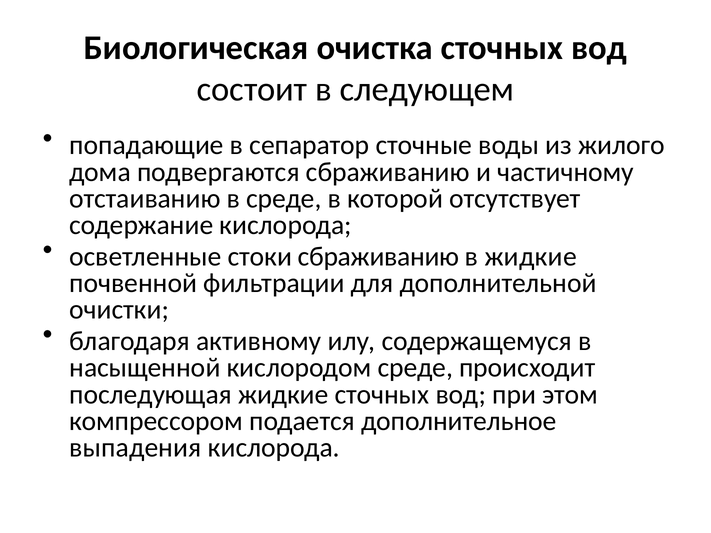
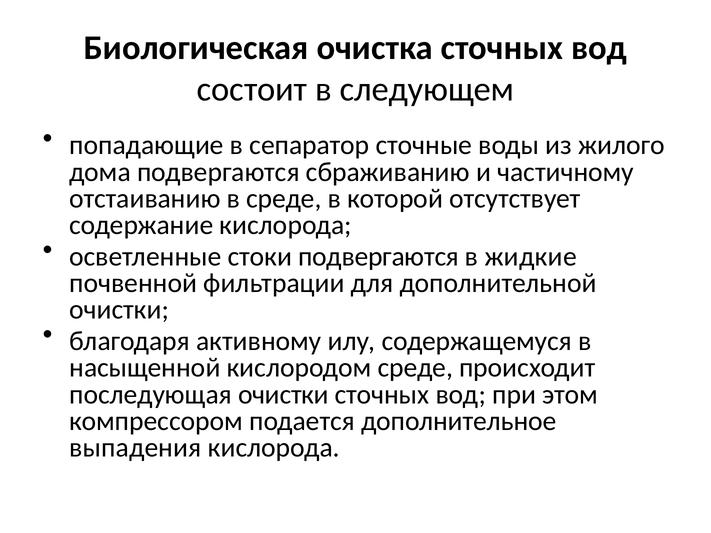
стоки сбраживанию: сбраживанию -> подвергаются
последующая жидкие: жидкие -> очистки
